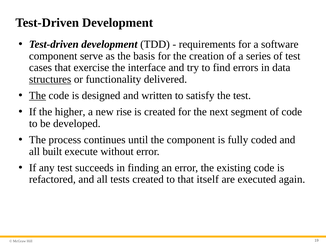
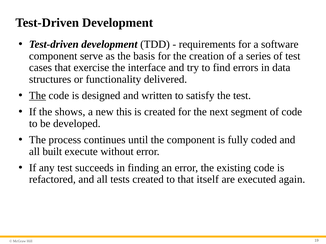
structures underline: present -> none
higher: higher -> shows
rise: rise -> this
